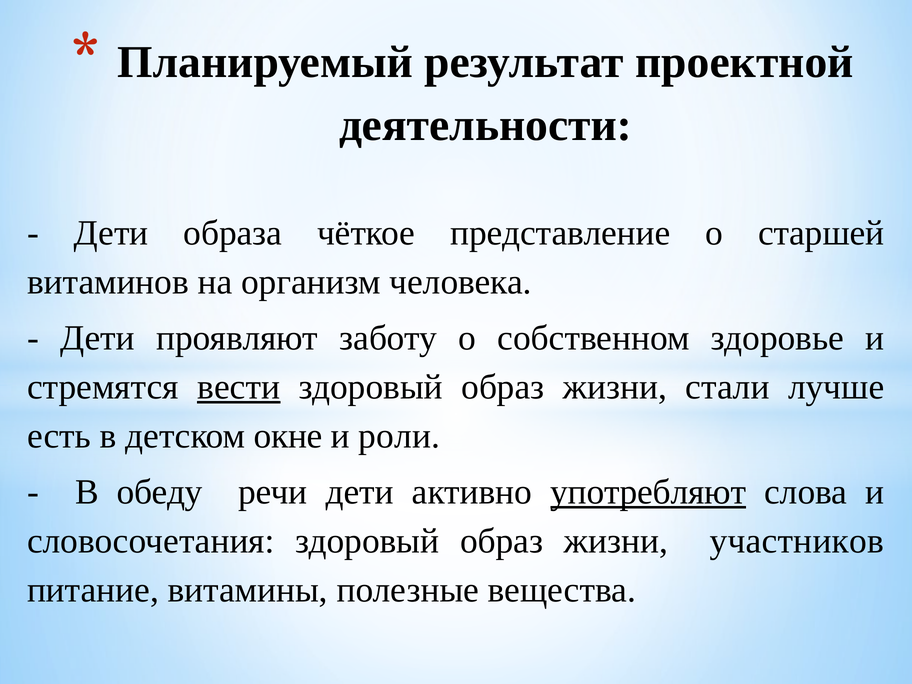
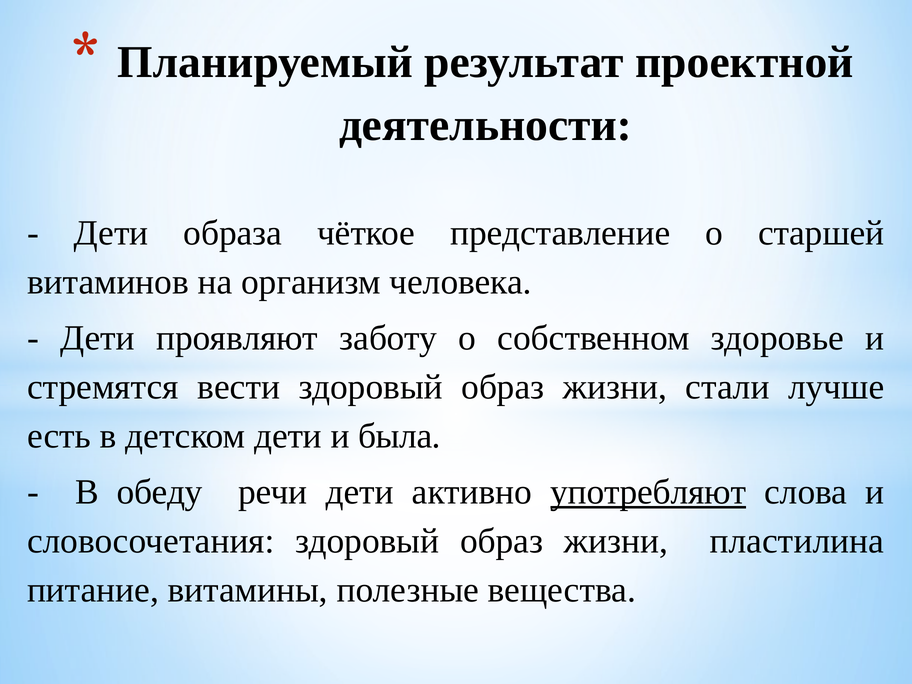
вести underline: present -> none
детском окне: окне -> дети
роли: роли -> была
участников: участников -> пластилина
